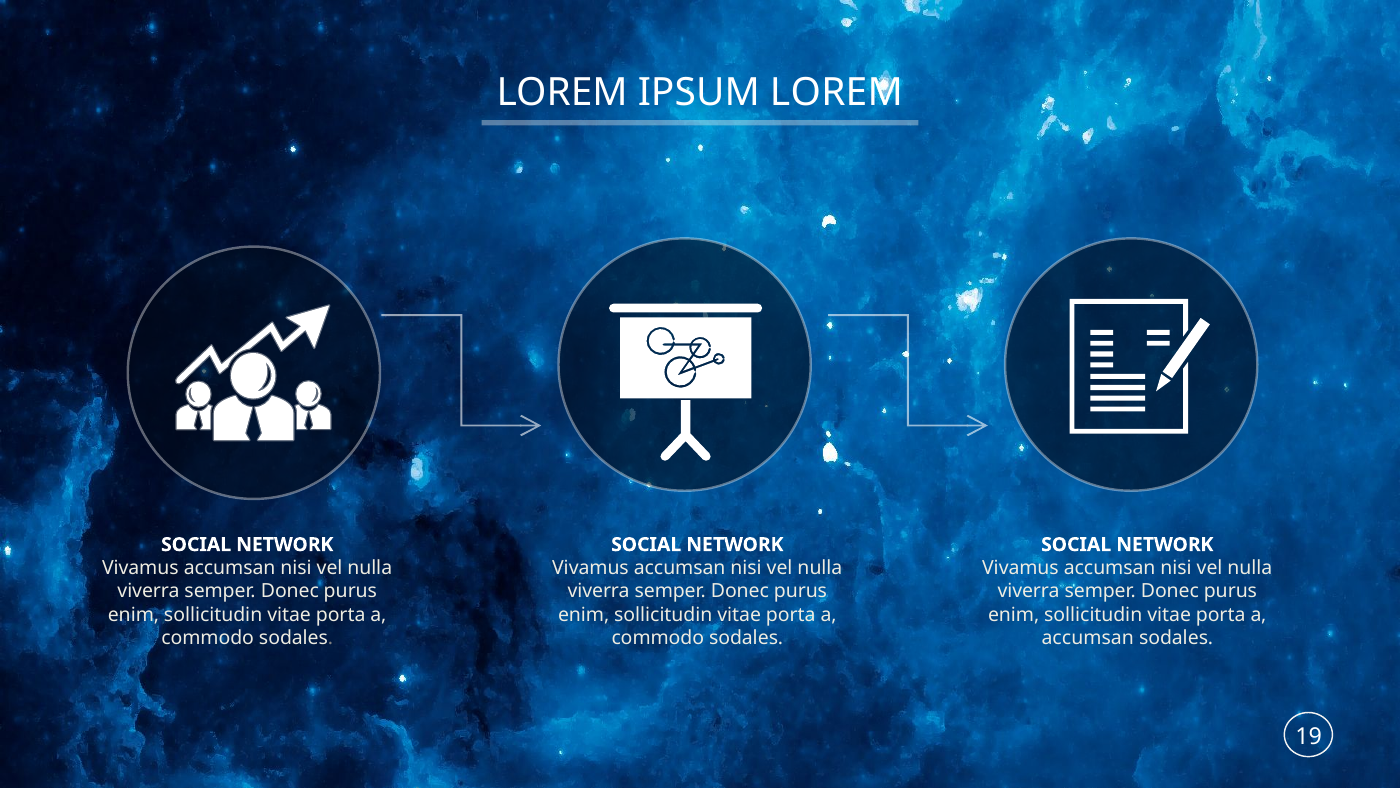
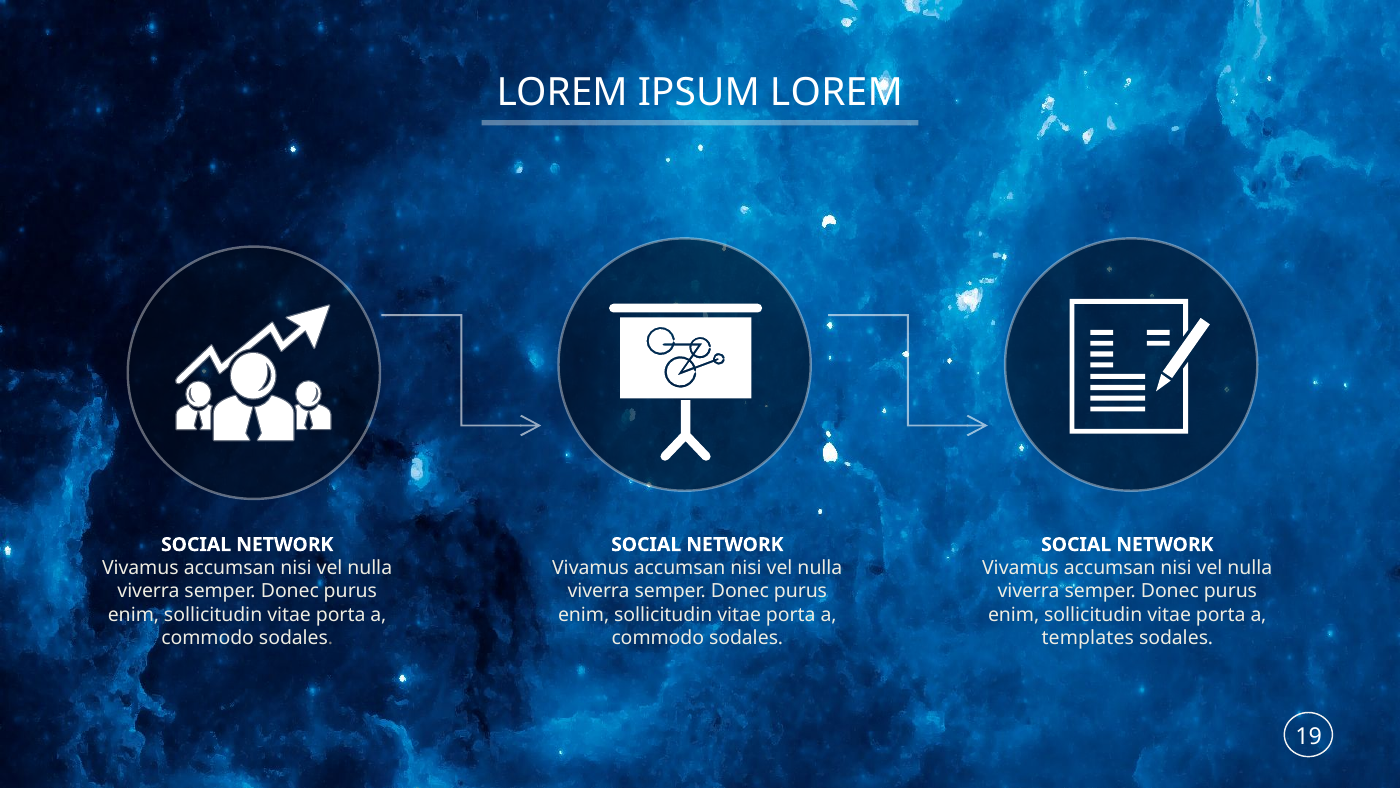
accumsan at (1088, 638): accumsan -> templates
